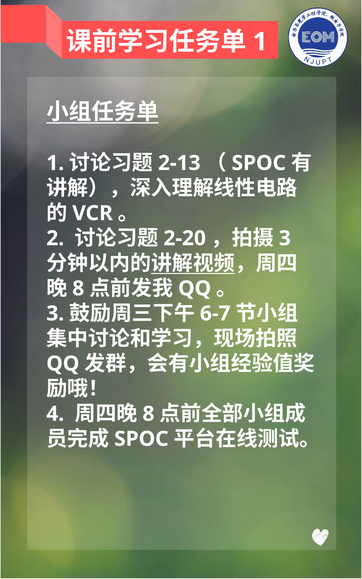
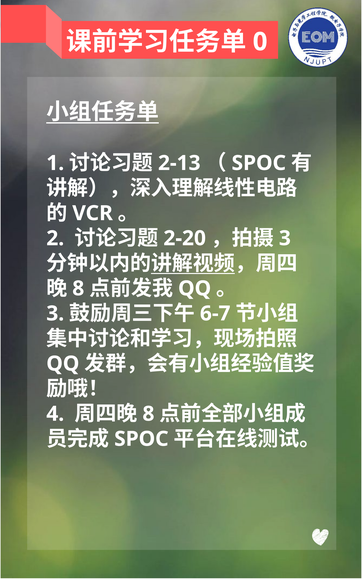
1 at (260, 42): 1 -> 0
